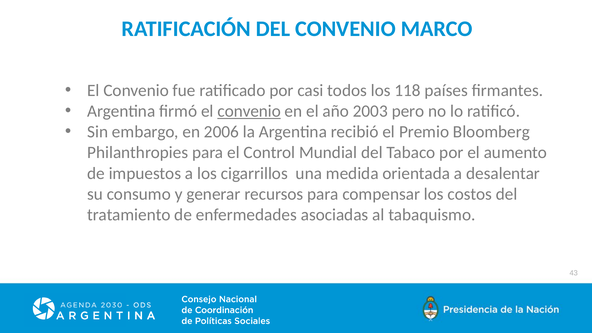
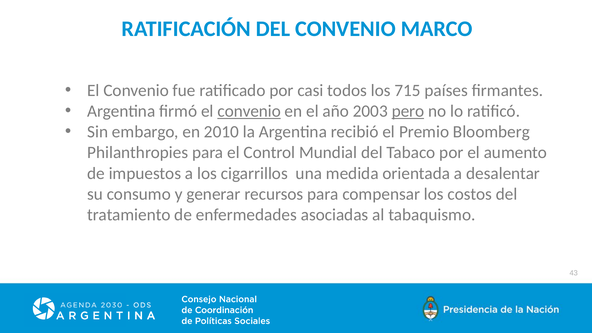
118: 118 -> 715
pero underline: none -> present
2006: 2006 -> 2010
